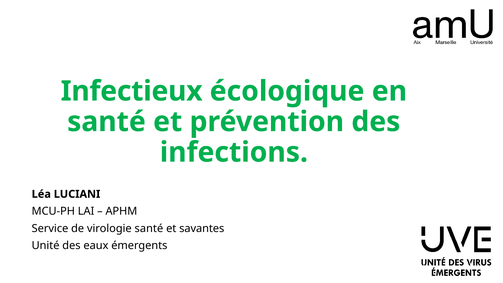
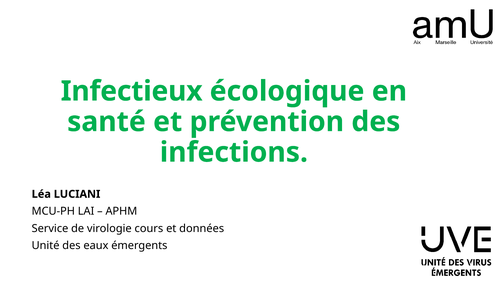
virologie santé: santé -> cours
savantes: savantes -> données
